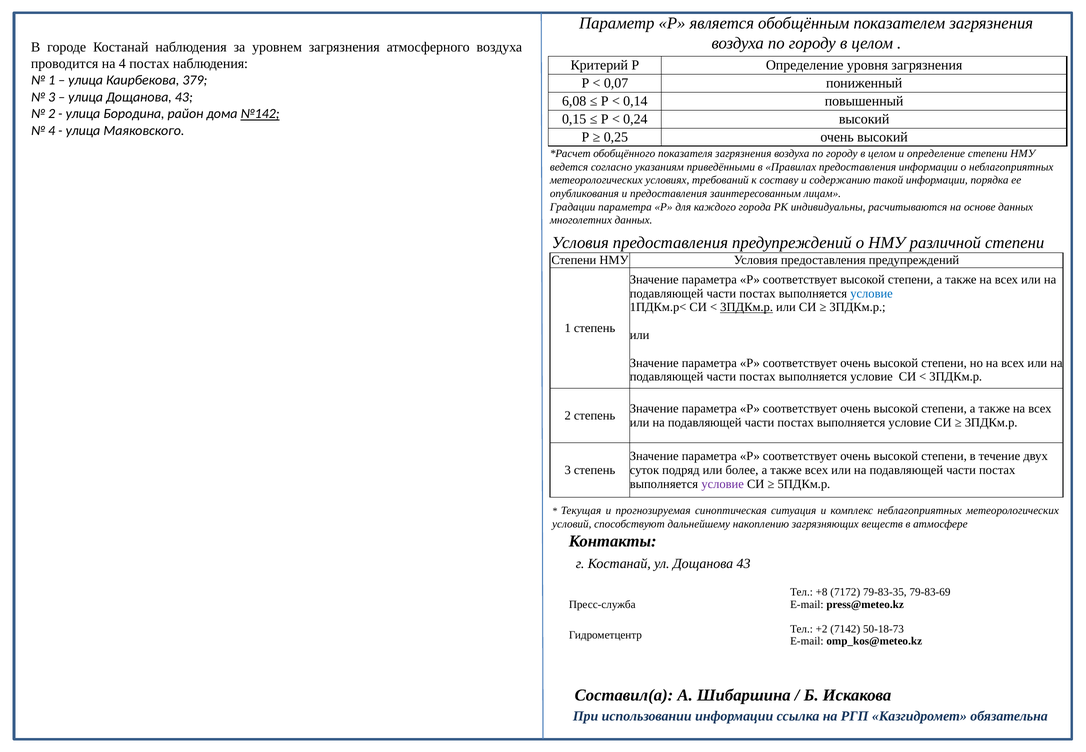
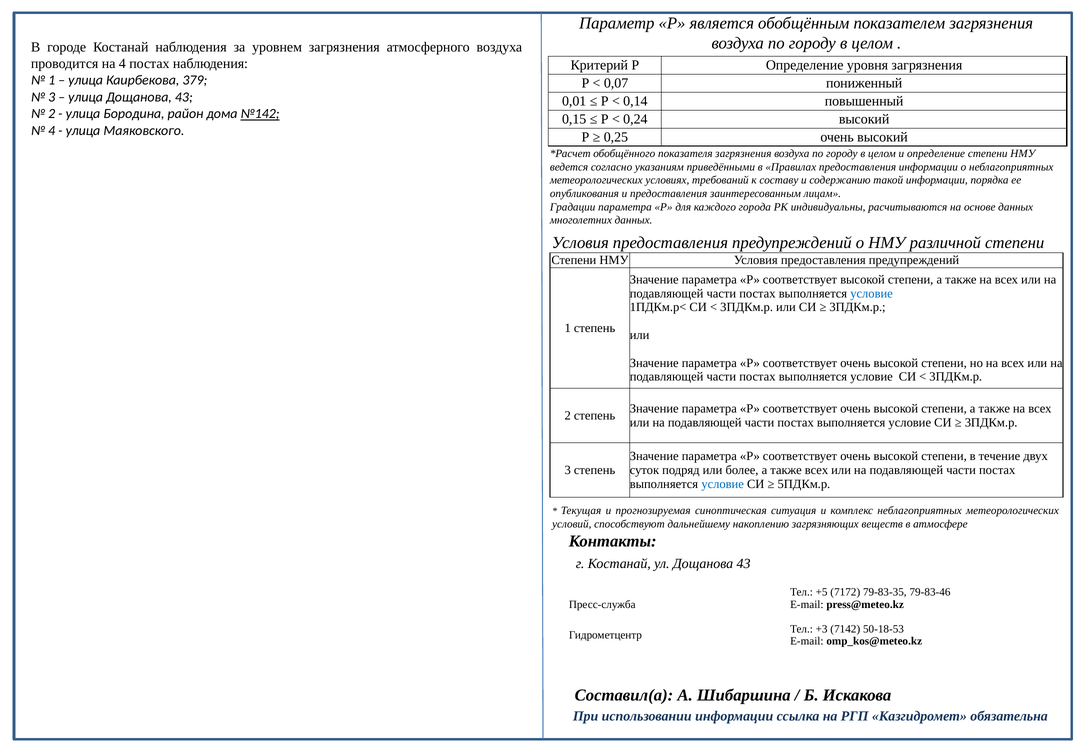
6,08: 6,08 -> 0,01
3ПДКм.р at (747, 307) underline: present -> none
условие at (723, 484) colour: purple -> blue
+8: +8 -> +5
79-83-69: 79-83-69 -> 79-83-46
+2: +2 -> +3
50-18-73: 50-18-73 -> 50-18-53
